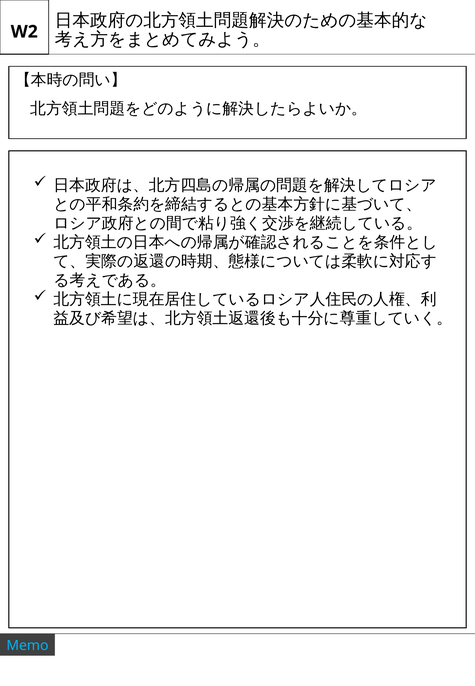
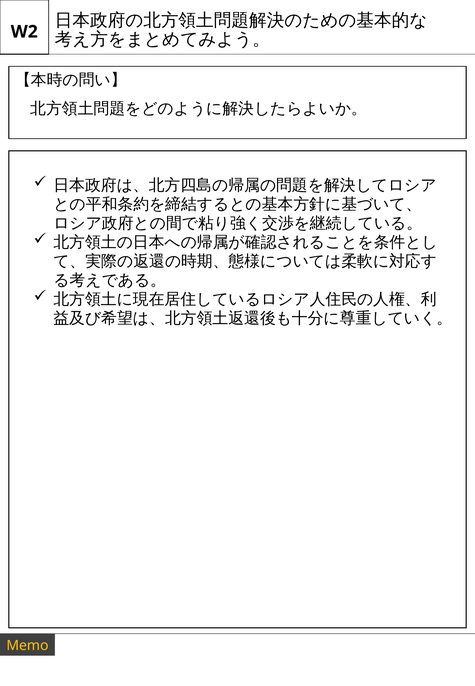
Memo colour: light blue -> yellow
